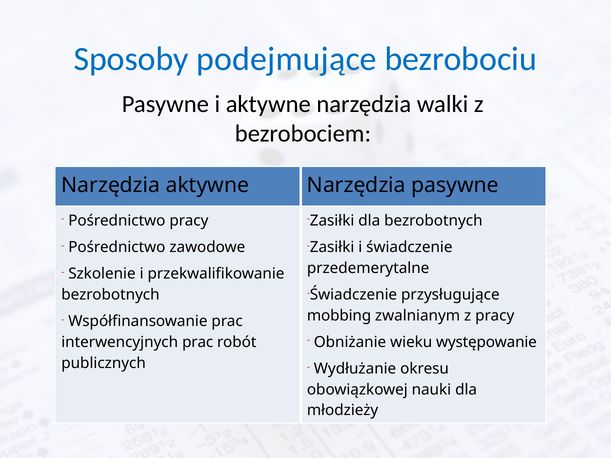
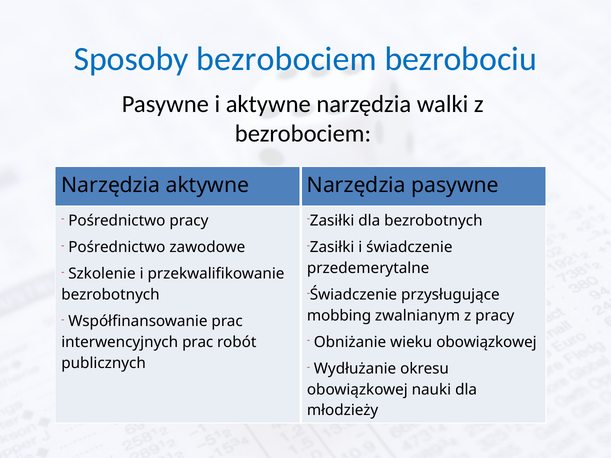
Sposoby podejmujące: podejmujące -> bezrobociem
wieku występowanie: występowanie -> obowiązkowej
